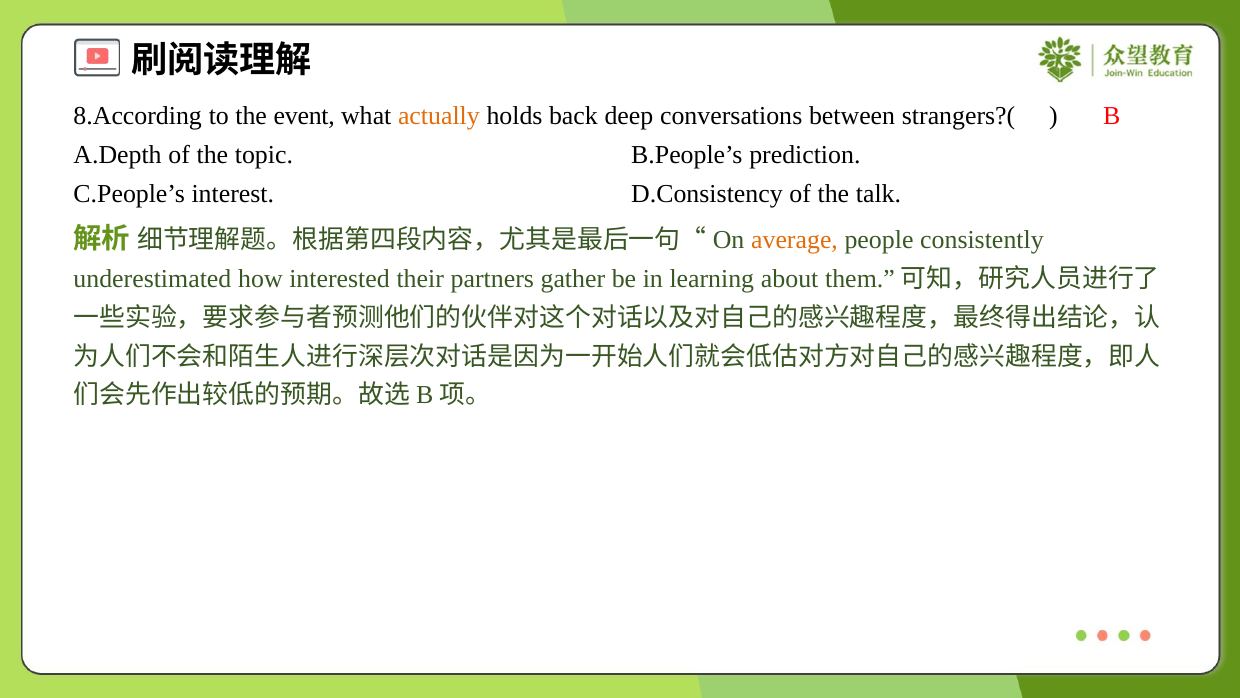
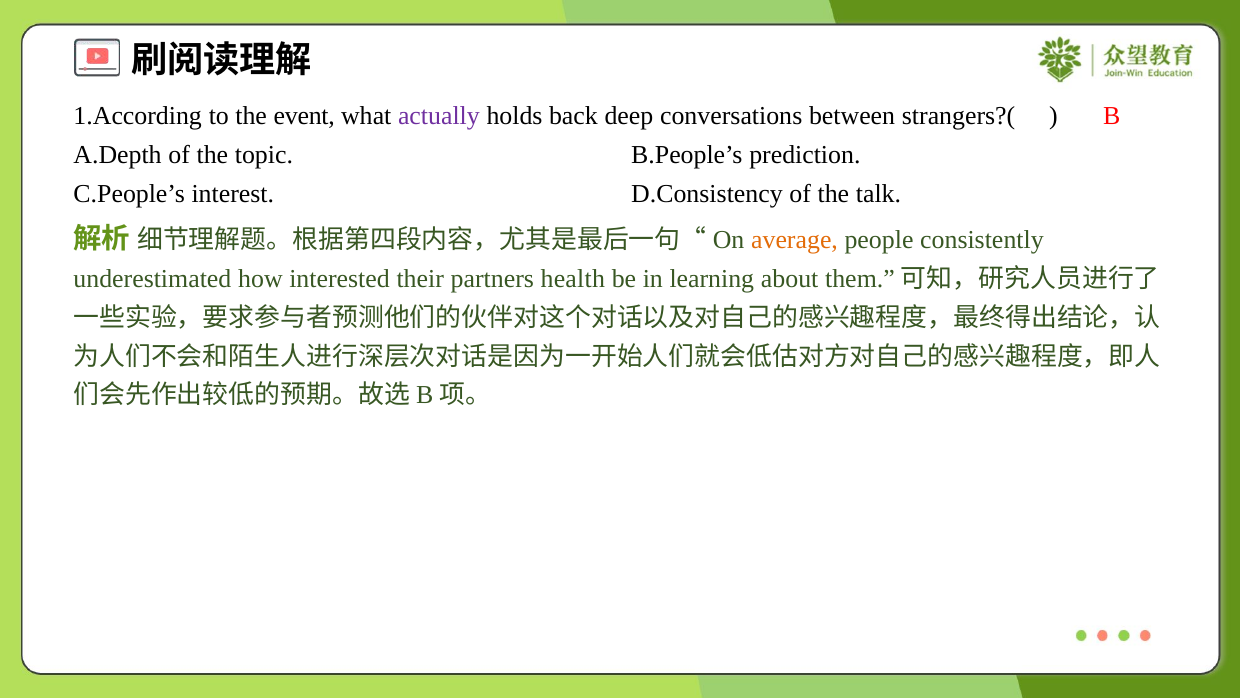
8.According: 8.According -> 1.According
actually colour: orange -> purple
gather: gather -> health
